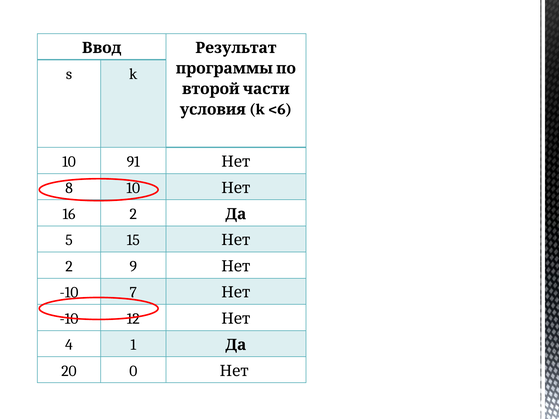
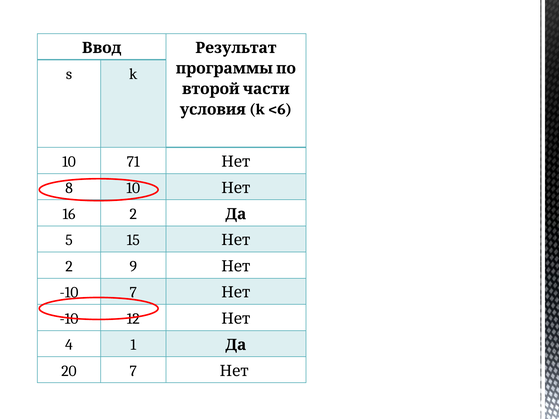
91: 91 -> 71
20 0: 0 -> 7
